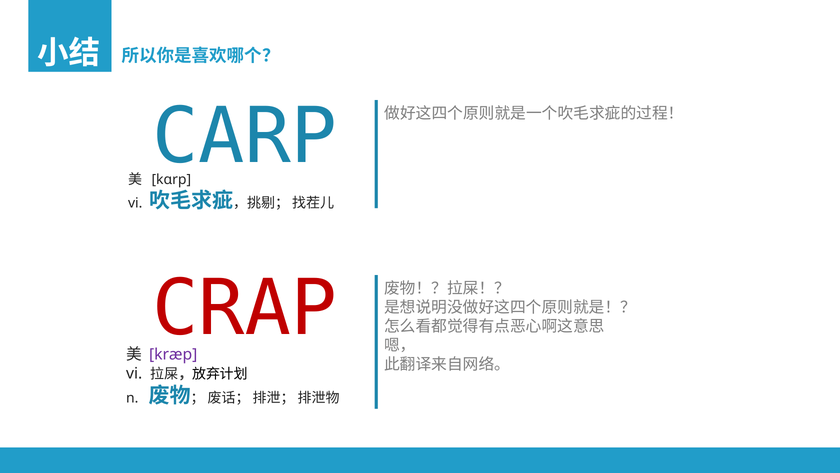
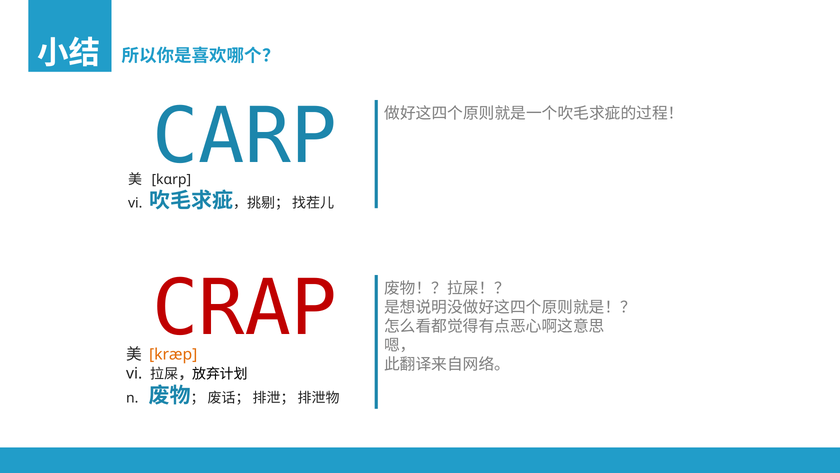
kræp colour: purple -> orange
